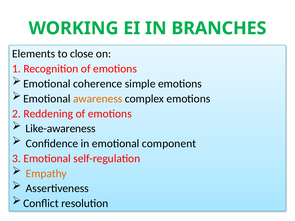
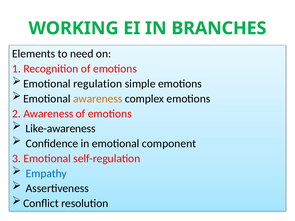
close: close -> need
coherence: coherence -> regulation
2 Reddening: Reddening -> Awareness
Empathy colour: orange -> blue
